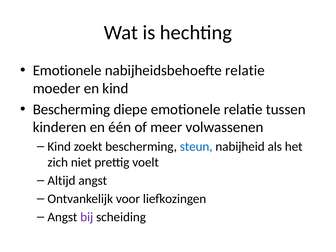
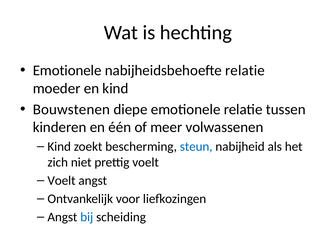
Bescherming at (71, 109): Bescherming -> Bouwstenen
Altijd at (61, 180): Altijd -> Voelt
bij colour: purple -> blue
